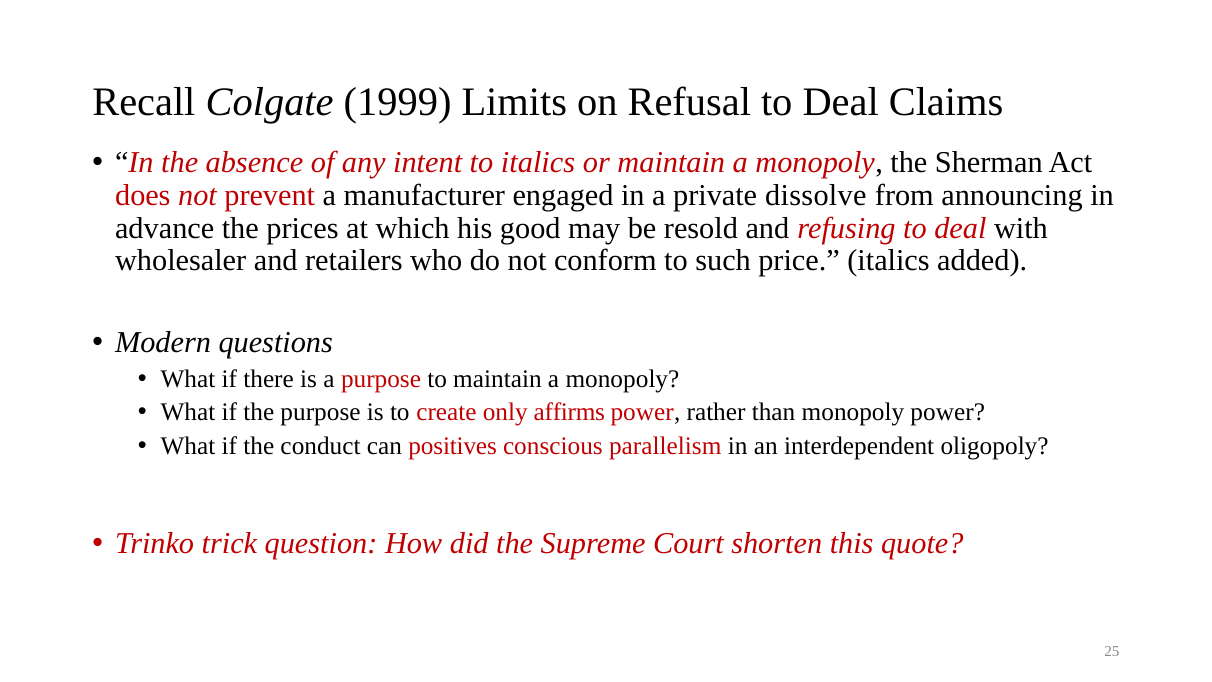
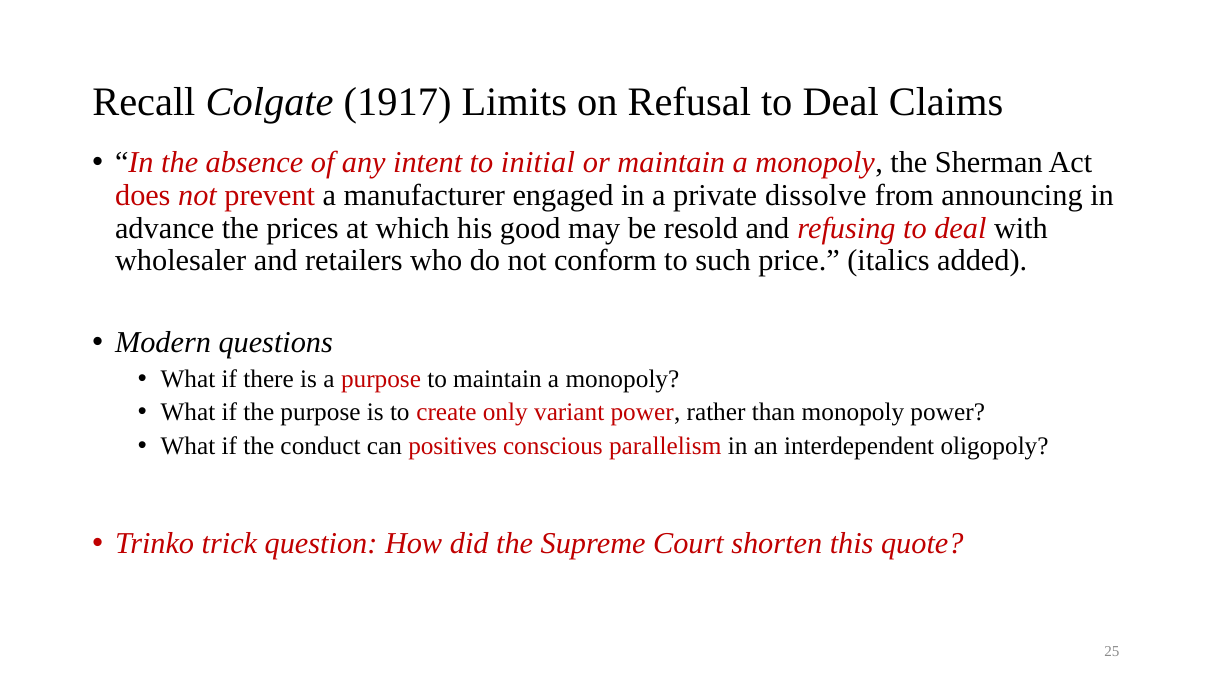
1999: 1999 -> 1917
to italics: italics -> initial
affirms: affirms -> variant
